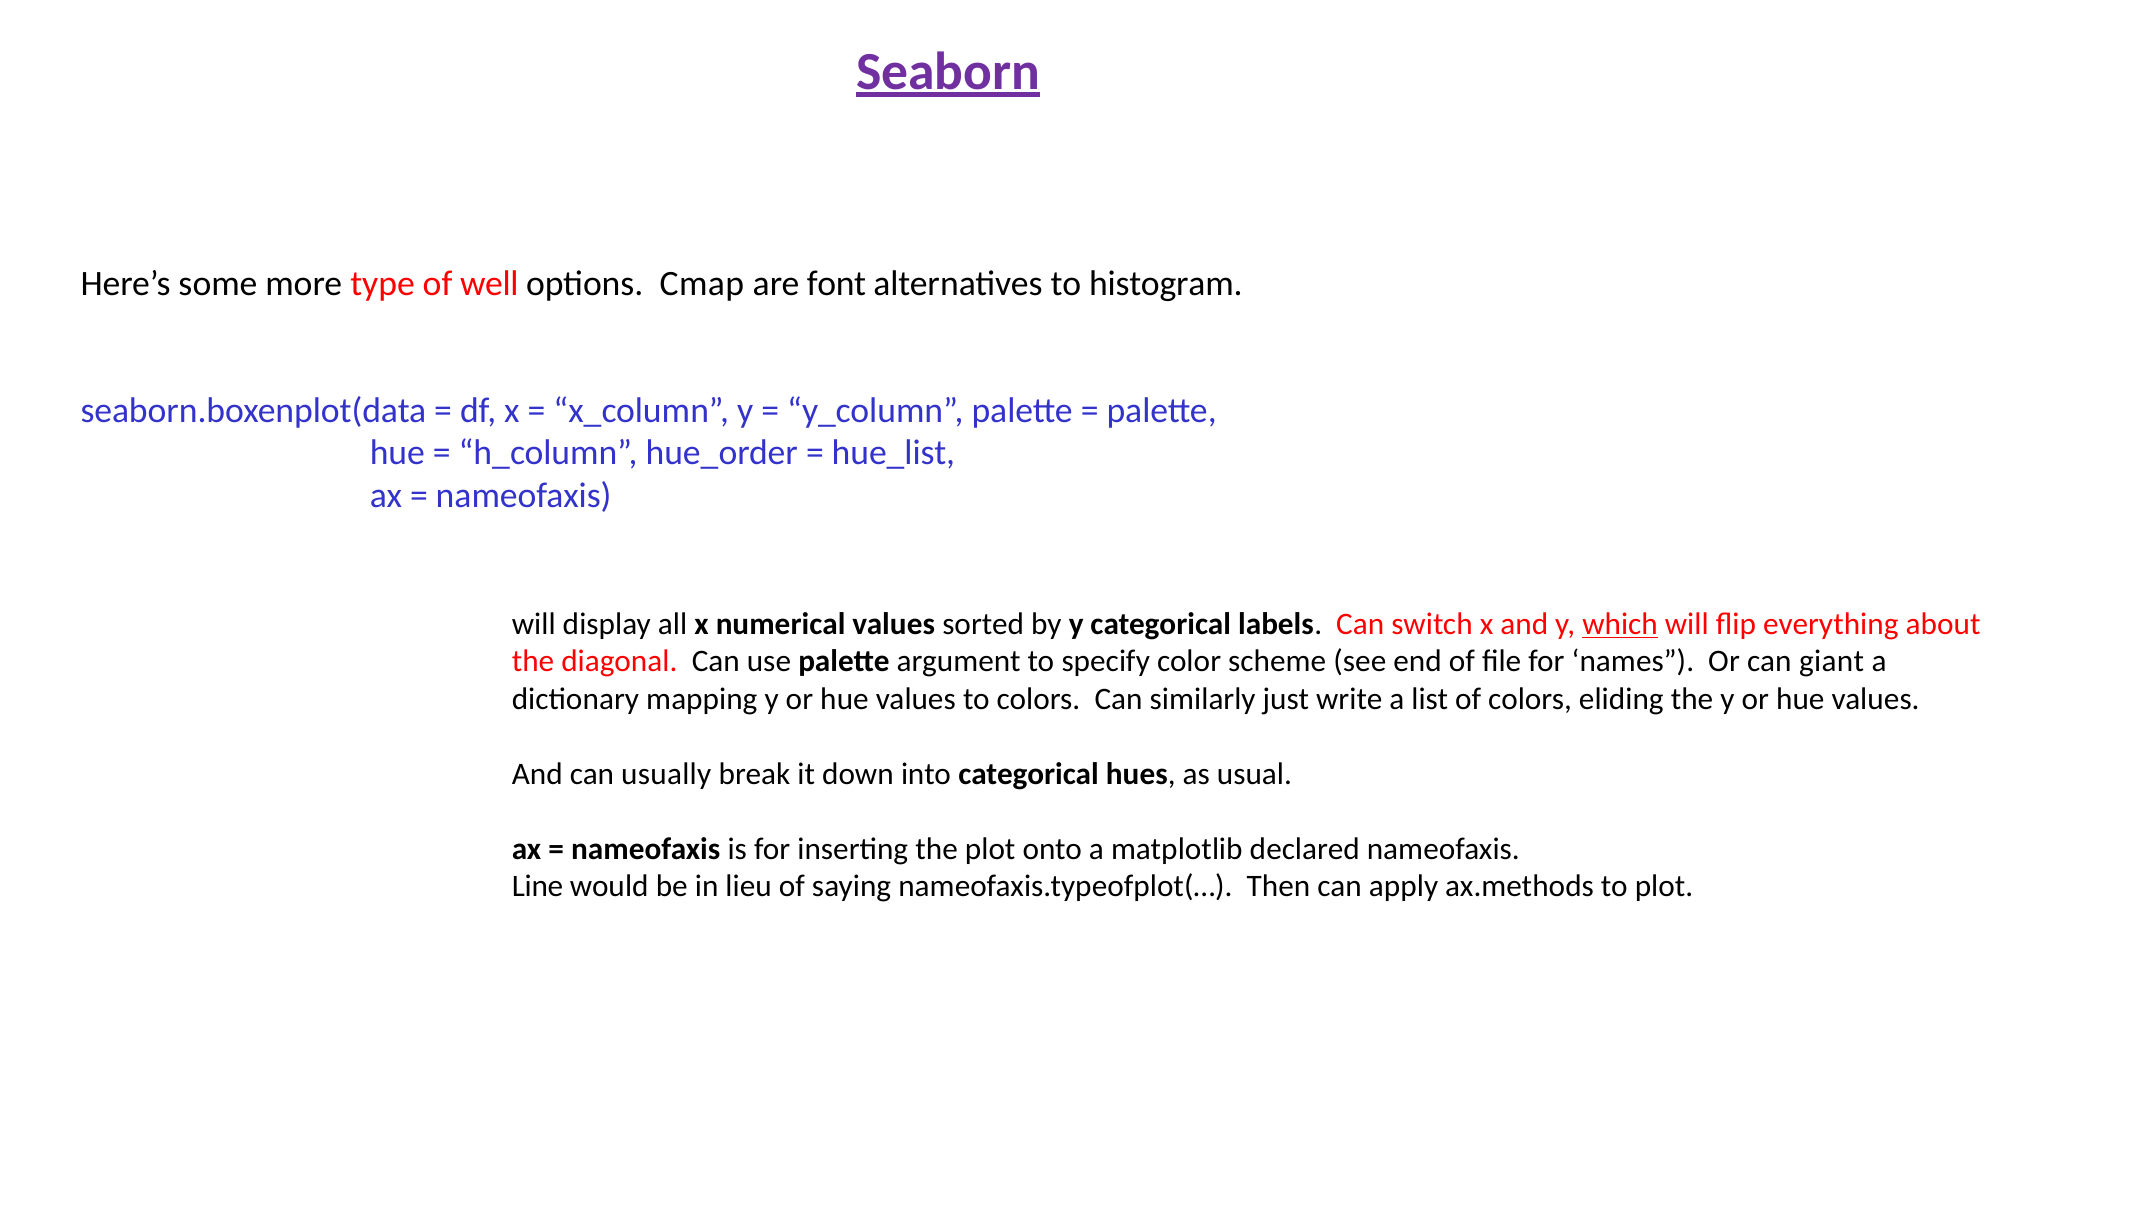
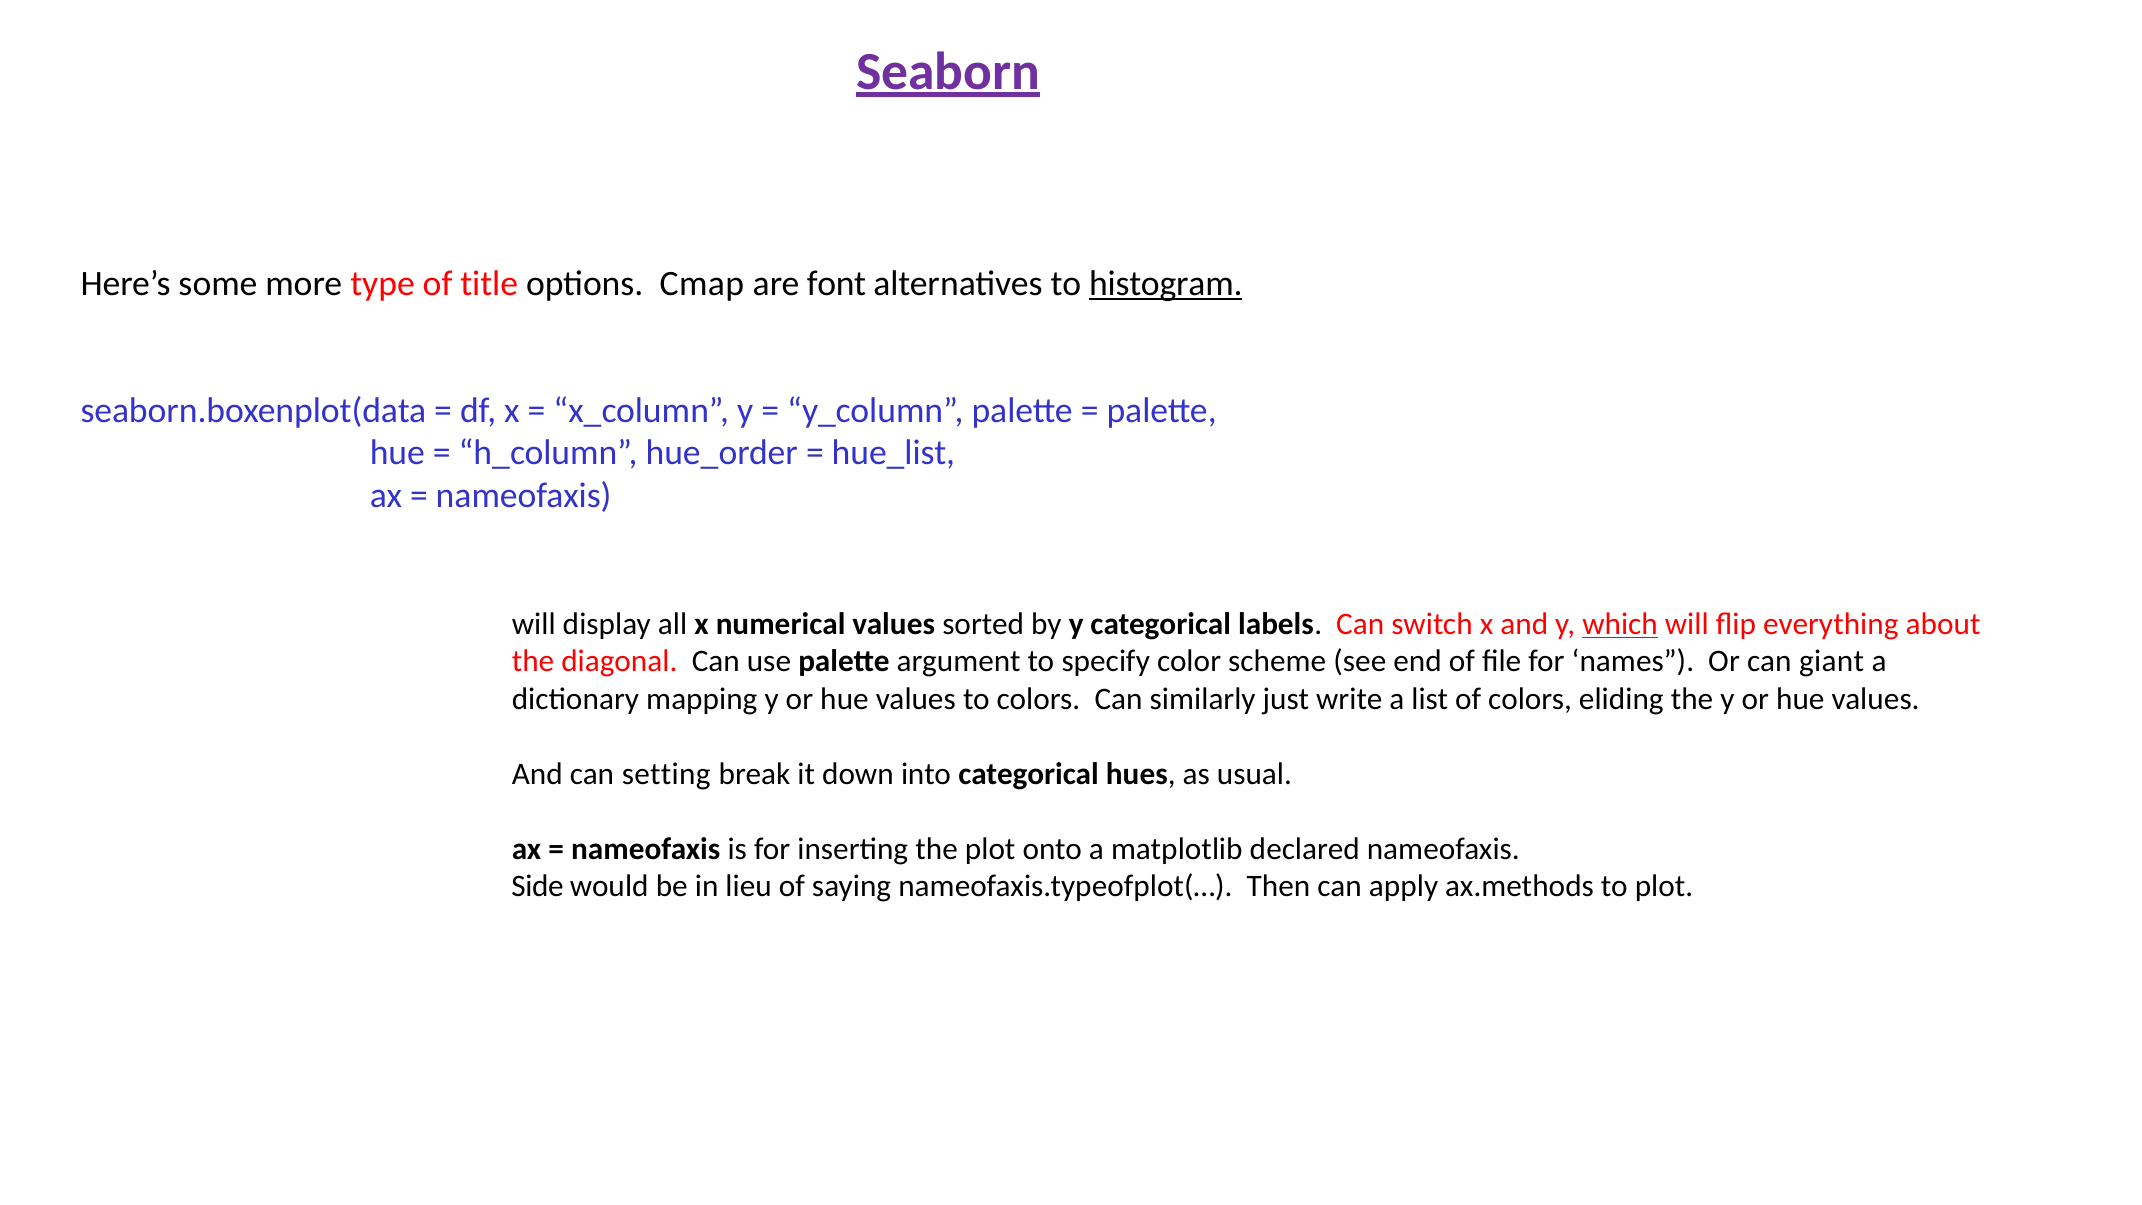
well: well -> title
histogram underline: none -> present
usually: usually -> setting
Line: Line -> Side
